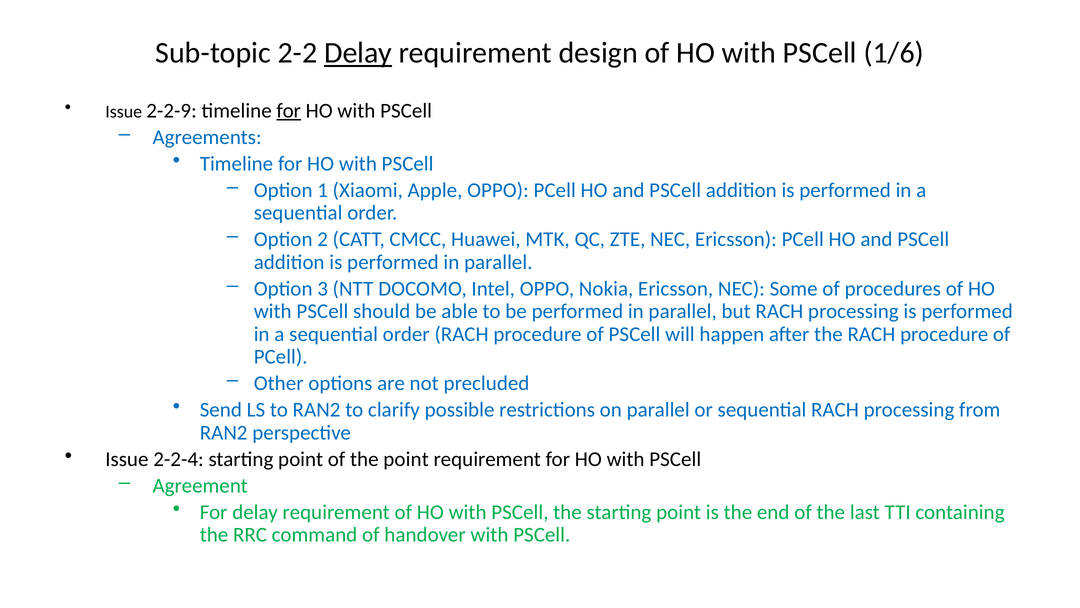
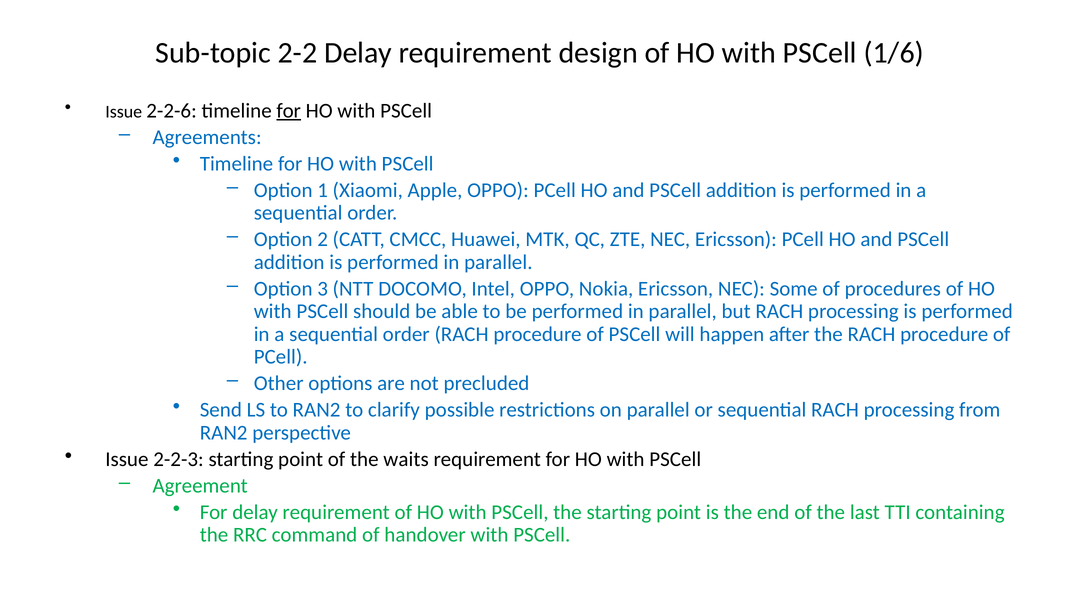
Delay at (358, 53) underline: present -> none
2-2-9: 2-2-9 -> 2-2-6
2-2-4: 2-2-4 -> 2-2-3
the point: point -> waits
